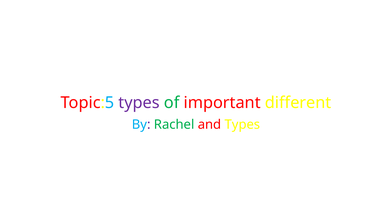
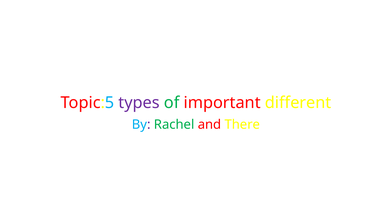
and Types: Types -> There
